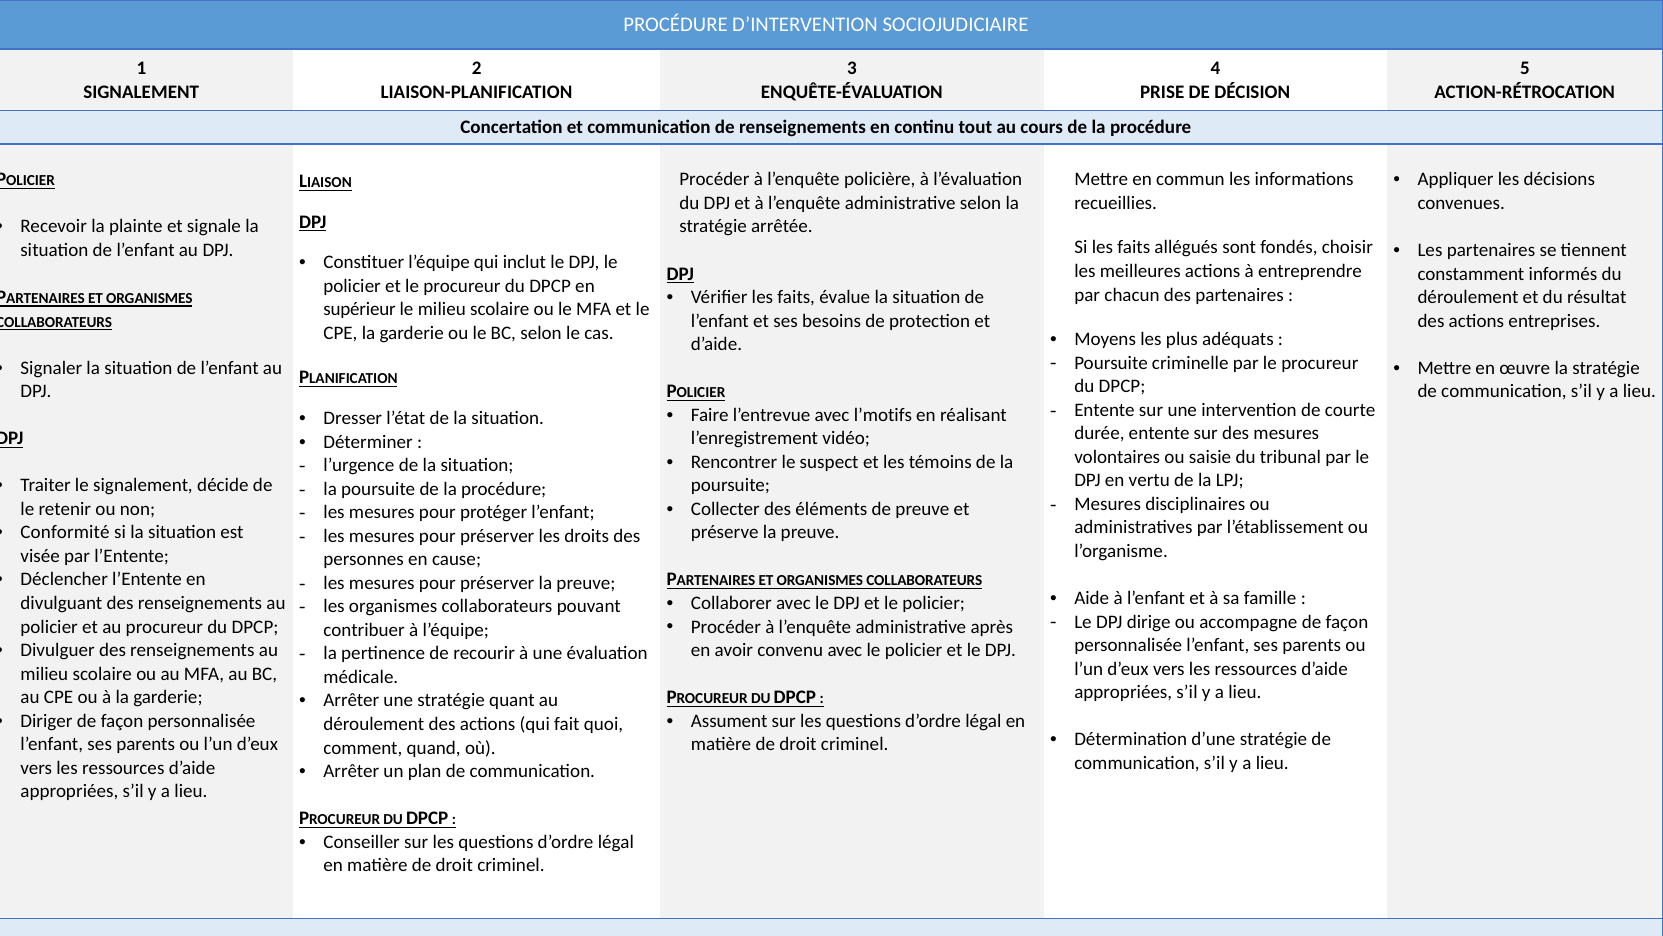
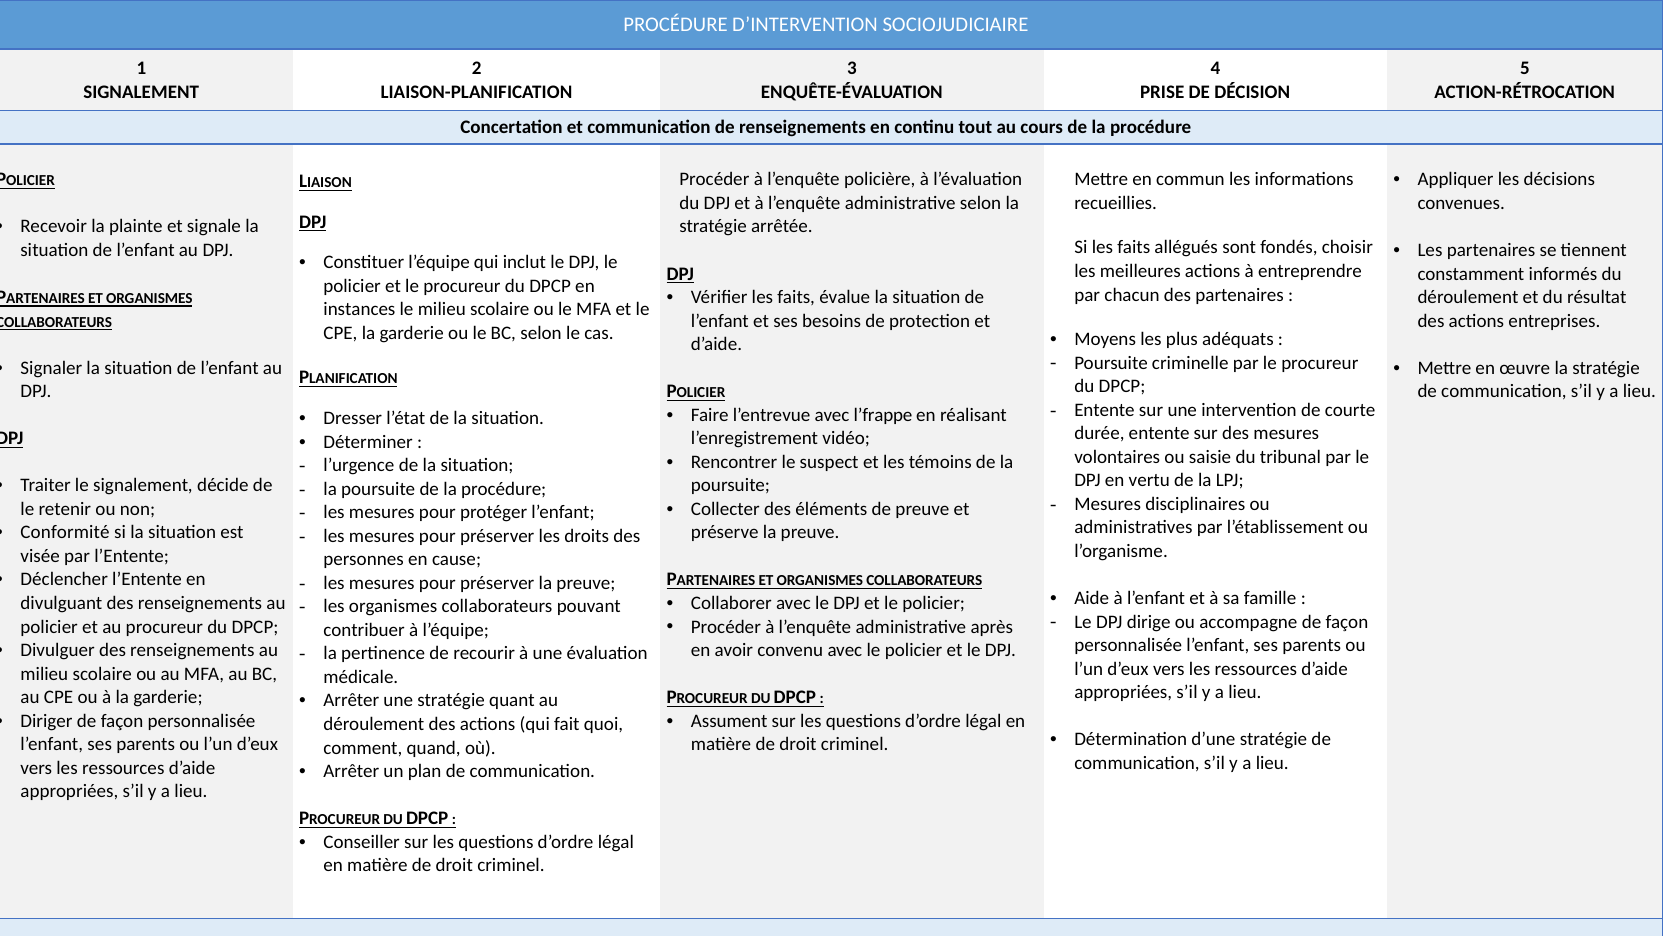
supérieur: supérieur -> instances
l’motifs: l’motifs -> l’frappe
